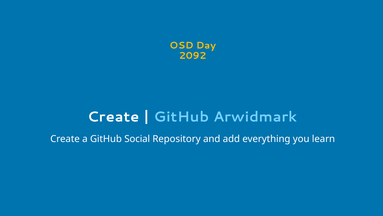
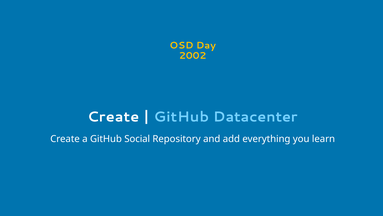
2092: 2092 -> 2002
Arwidmark: Arwidmark -> Datacenter
